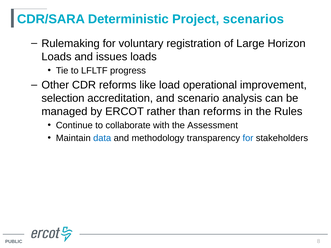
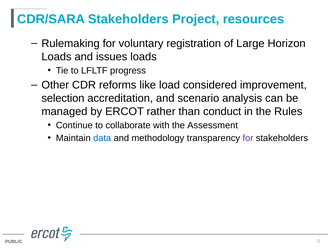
CDR/SARA Deterministic: Deterministic -> Stakeholders
scenarios: scenarios -> resources
operational: operational -> considered
than reforms: reforms -> conduct
for at (248, 138) colour: blue -> purple
